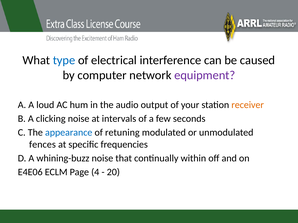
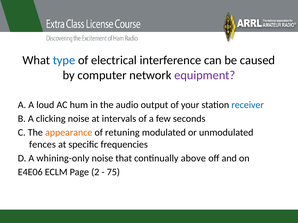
receiver colour: orange -> blue
appearance colour: blue -> orange
whining-buzz: whining-buzz -> whining-only
within: within -> above
4: 4 -> 2
20: 20 -> 75
